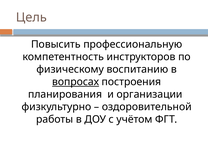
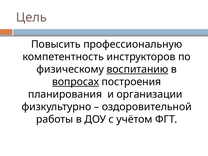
воспитанию underline: none -> present
